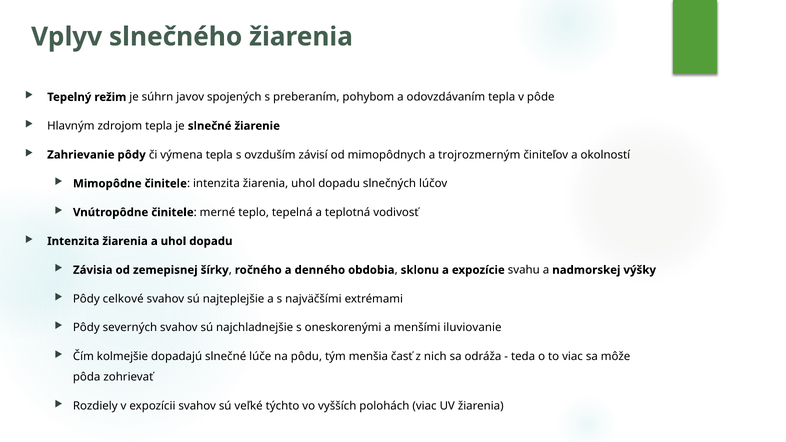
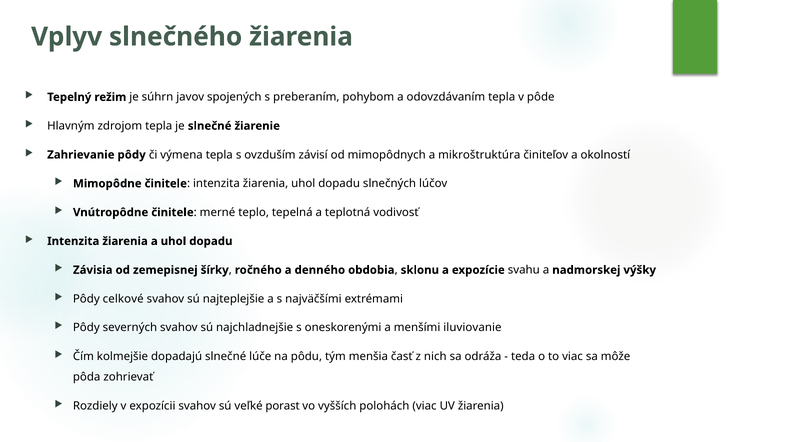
trojrozmerným: trojrozmerným -> mikroštruktúra
týchto: týchto -> porast
